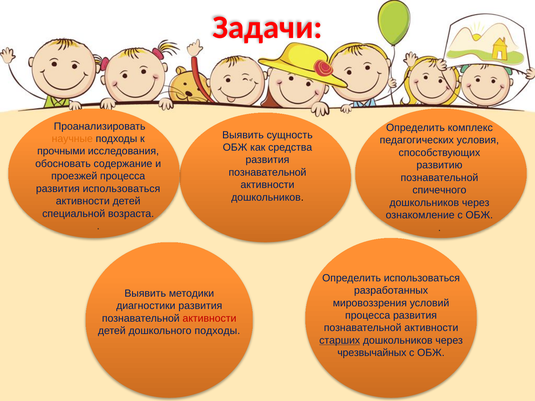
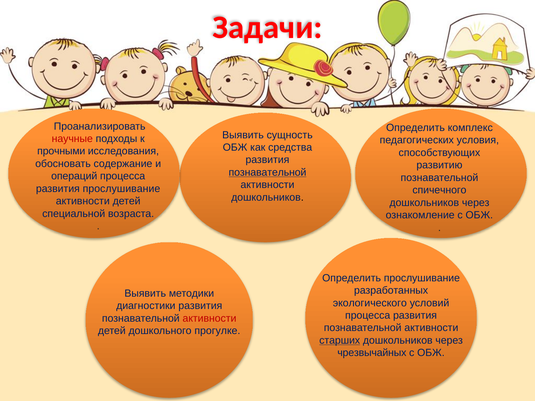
научные colour: orange -> red
познавательной at (268, 172) underline: none -> present
проезжей: проезжей -> операций
развития использоваться: использоваться -> прослушивание
Определить использоваться: использоваться -> прослушивание
мировоззрения: мировоззрения -> экологического
дошкольного подходы: подходы -> прогулке
